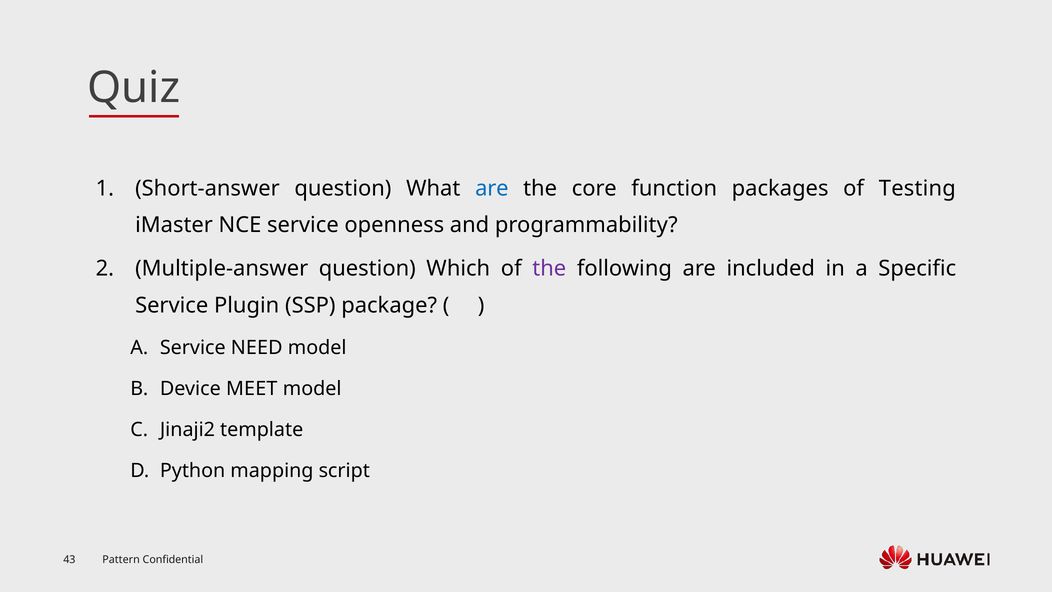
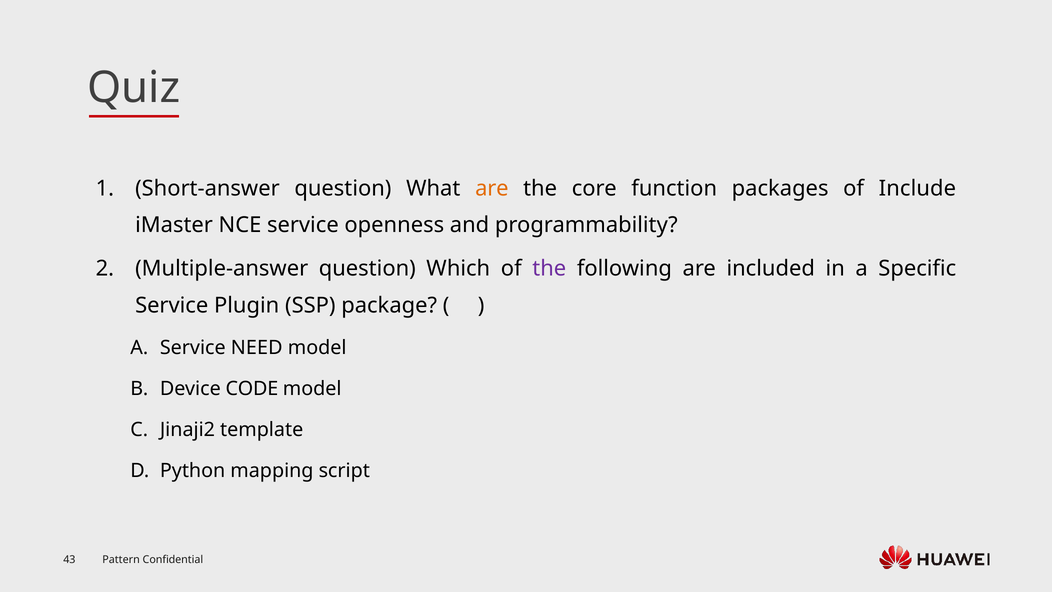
are at (492, 188) colour: blue -> orange
Testing: Testing -> Include
MEET: MEET -> CODE
